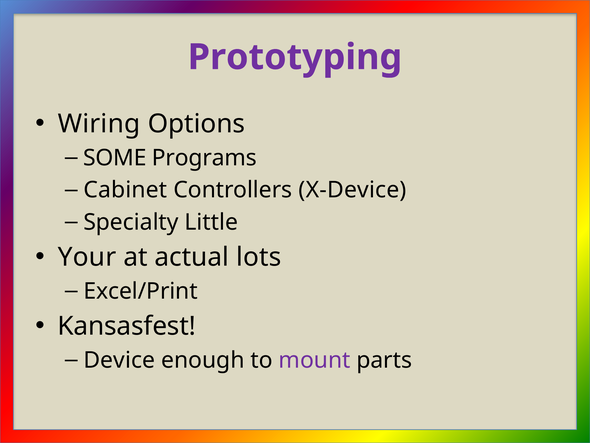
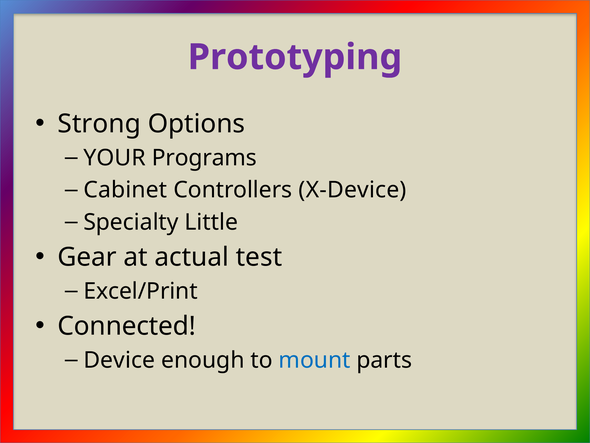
Wiring: Wiring -> Strong
SOME: SOME -> YOUR
Your: Your -> Gear
lots: lots -> test
Kansasfest: Kansasfest -> Connected
mount colour: purple -> blue
